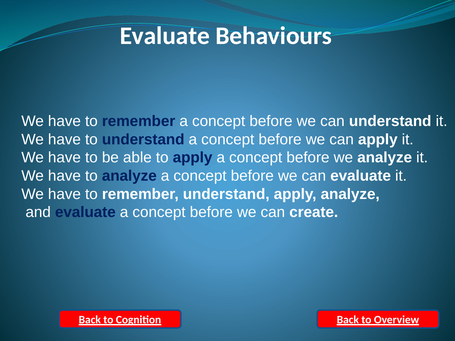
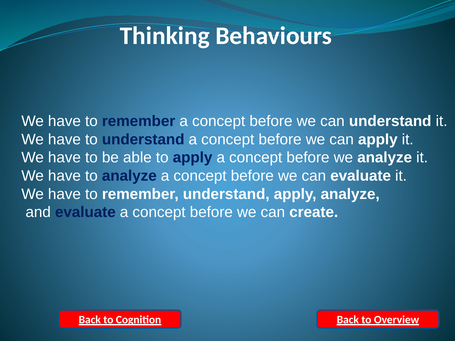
Evaluate at (165, 36): Evaluate -> Thinking
